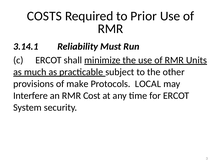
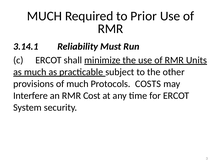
COSTS at (44, 16): COSTS -> MUCH
of make: make -> much
LOCAL: LOCAL -> COSTS
